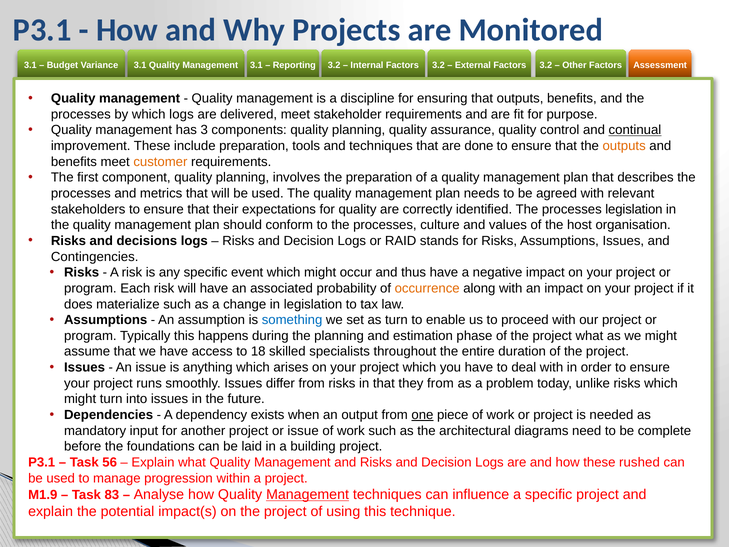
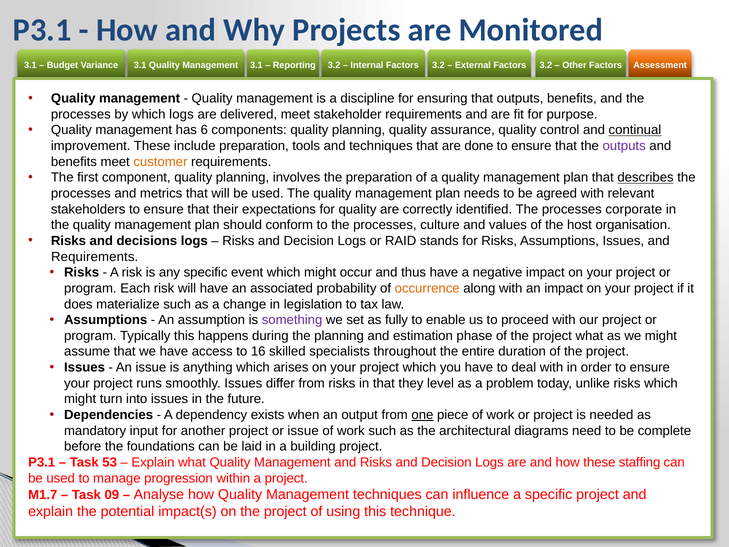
3: 3 -> 6
outputs at (624, 146) colour: orange -> purple
describes underline: none -> present
processes legislation: legislation -> corporate
Contingencies at (95, 257): Contingencies -> Requirements
something colour: blue -> purple
as turn: turn -> fully
18: 18 -> 16
they from: from -> level
56: 56 -> 53
rushed: rushed -> staffing
M1.9: M1.9 -> M1.7
83: 83 -> 09
Management at (308, 494) underline: present -> none
